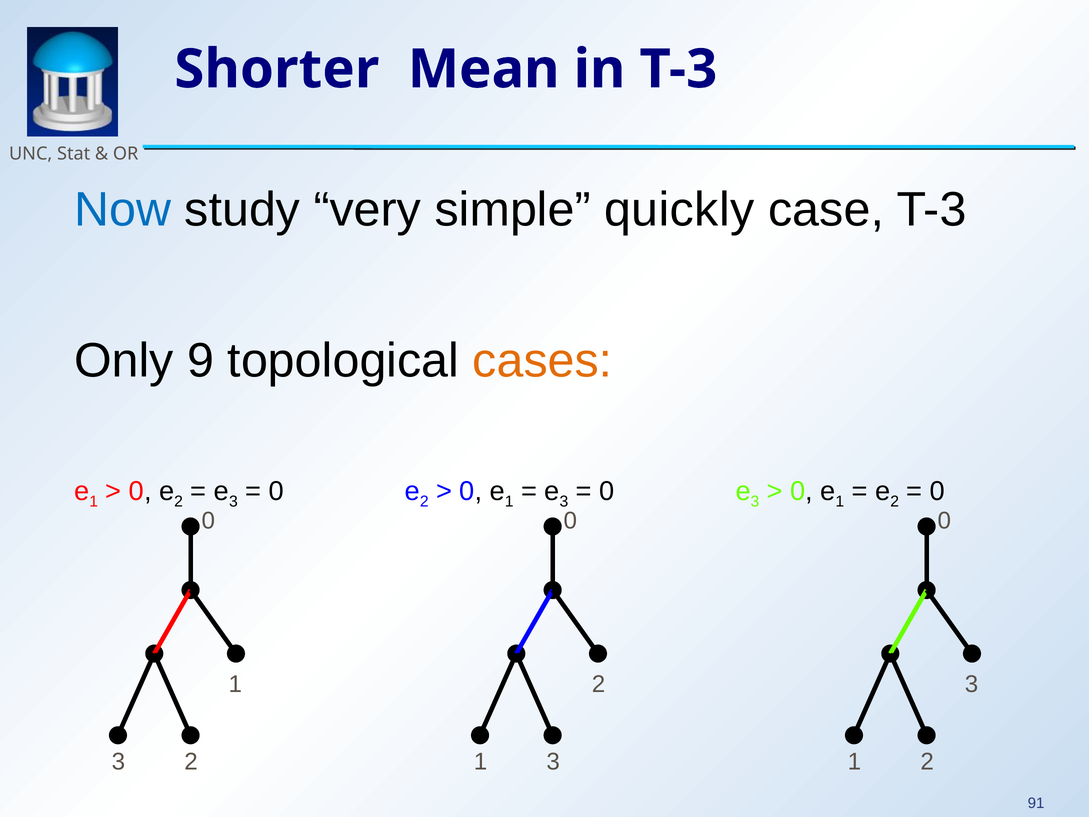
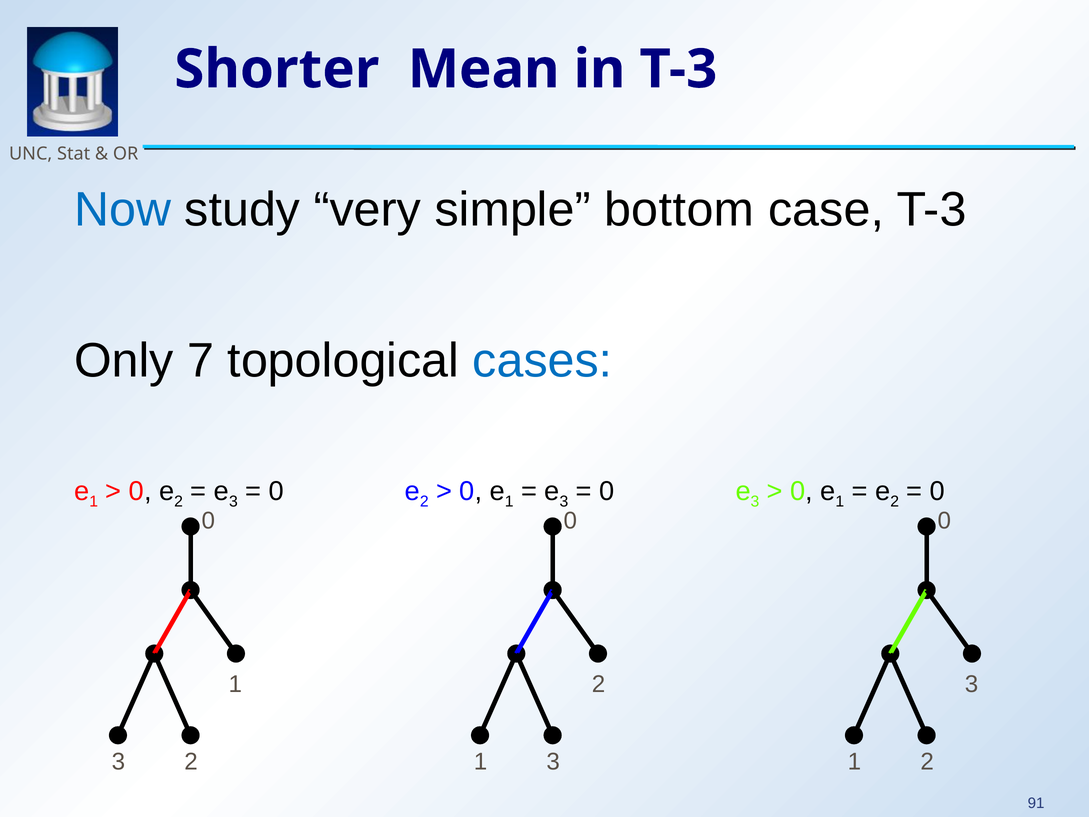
quickly: quickly -> bottom
9: 9 -> 7
cases colour: orange -> blue
